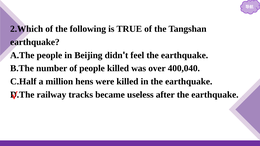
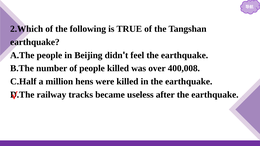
400,040: 400,040 -> 400,008
